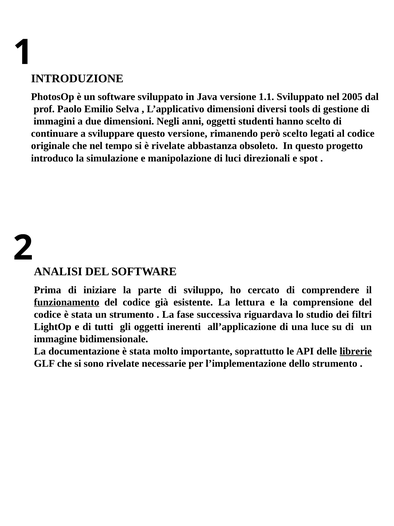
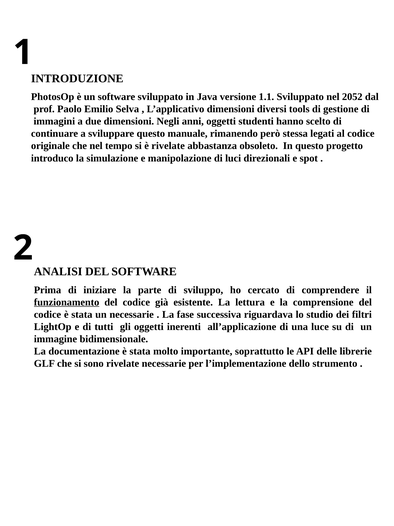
2005: 2005 -> 2052
questo versione: versione -> manuale
però scelto: scelto -> stessa
un strumento: strumento -> necessarie
librerie underline: present -> none
